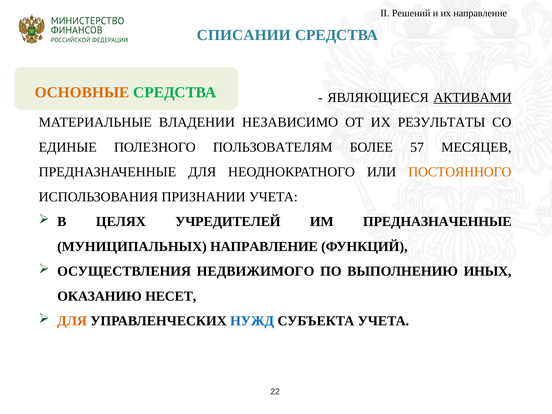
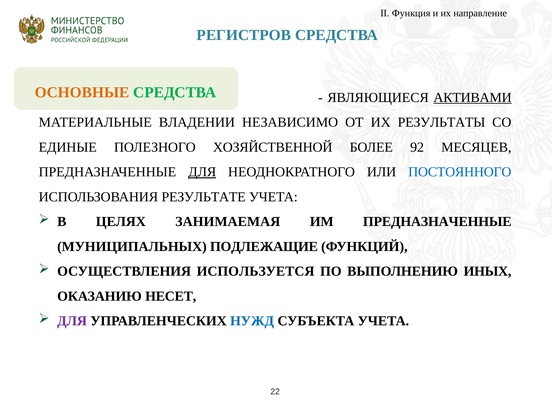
Решений: Решений -> Функция
СПИСАНИИ: СПИСАНИИ -> РЕГИСТРОВ
ПОЛЬЗОВАТЕЛЯМ: ПОЛЬЗОВАТЕЛЯМ -> ХОЗЯЙСТВЕННОЙ
57: 57 -> 92
ДЛЯ at (202, 172) underline: none -> present
ПОСТОЯННОГО colour: orange -> blue
ПРИЗНАНИИ: ПРИЗНАНИИ -> РЕЗУЛЬТАТЕ
УЧРЕДИТЕЛЕЙ: УЧРЕДИТЕЛЕЙ -> ЗАНИМАЕМАЯ
МУНИЦИПАЛЬНЫХ НАПРАВЛЕНИЕ: НАПРАВЛЕНИЕ -> ПОДЛЕЖАЩИЕ
НЕДВИЖИМОГО: НЕДВИЖИМОГО -> ИСПОЛЬЗУЕТСЯ
ДЛЯ at (72, 321) colour: orange -> purple
